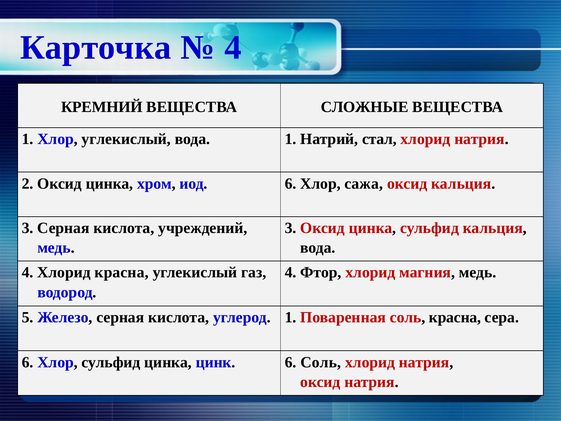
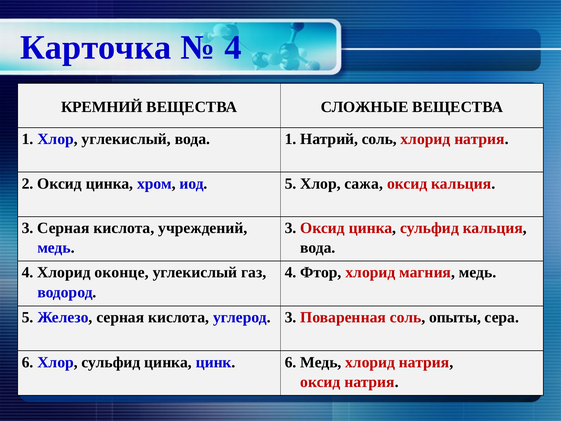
Натрий стал: стал -> соль
иод 6: 6 -> 5
Хлорид красна: красна -> оконце
углерод 1: 1 -> 3
соль красна: красна -> опыты
6 Соль: Соль -> Медь
